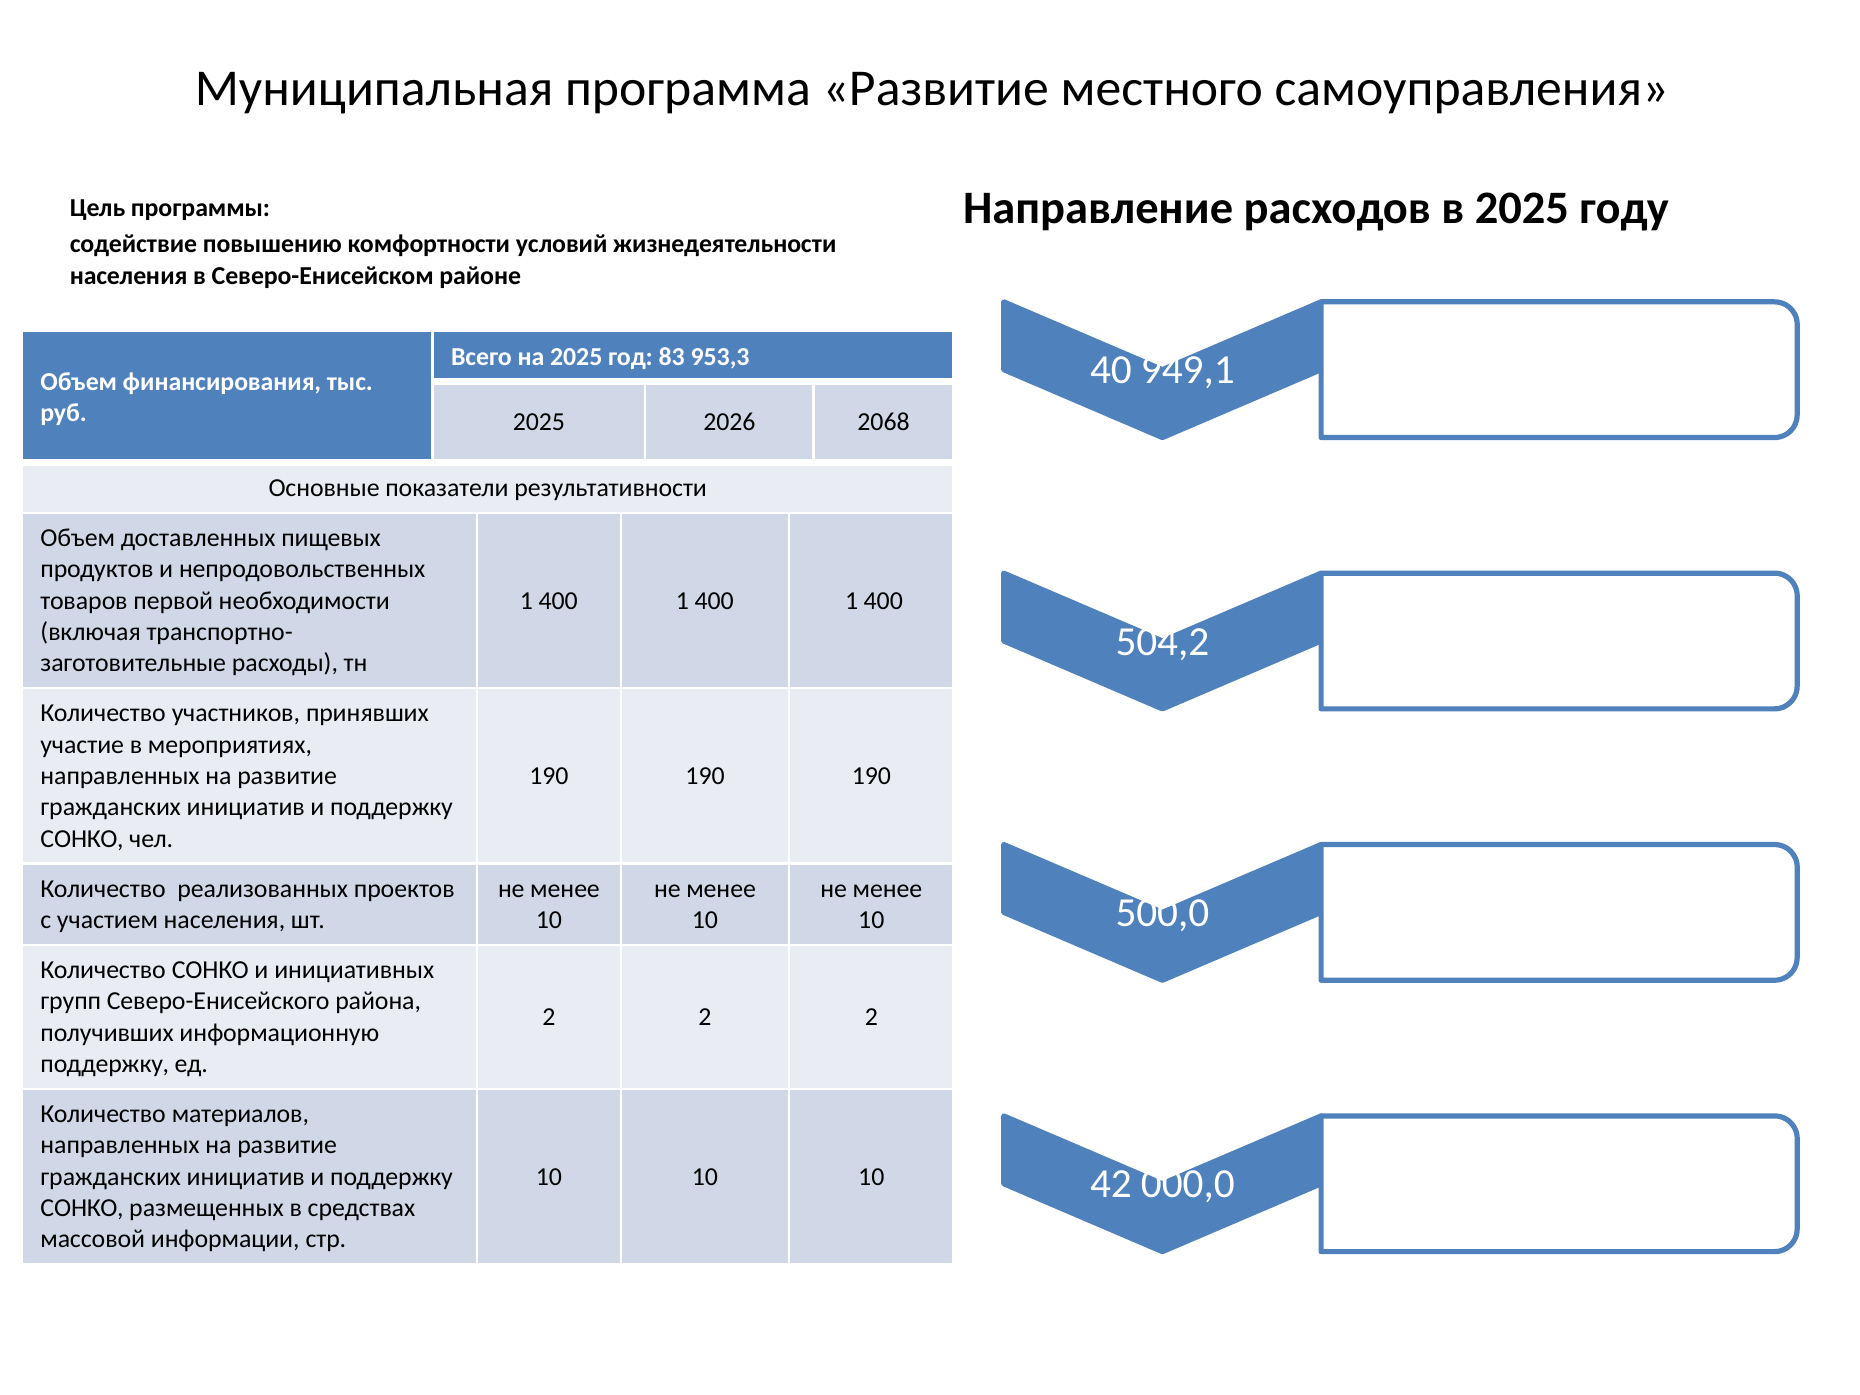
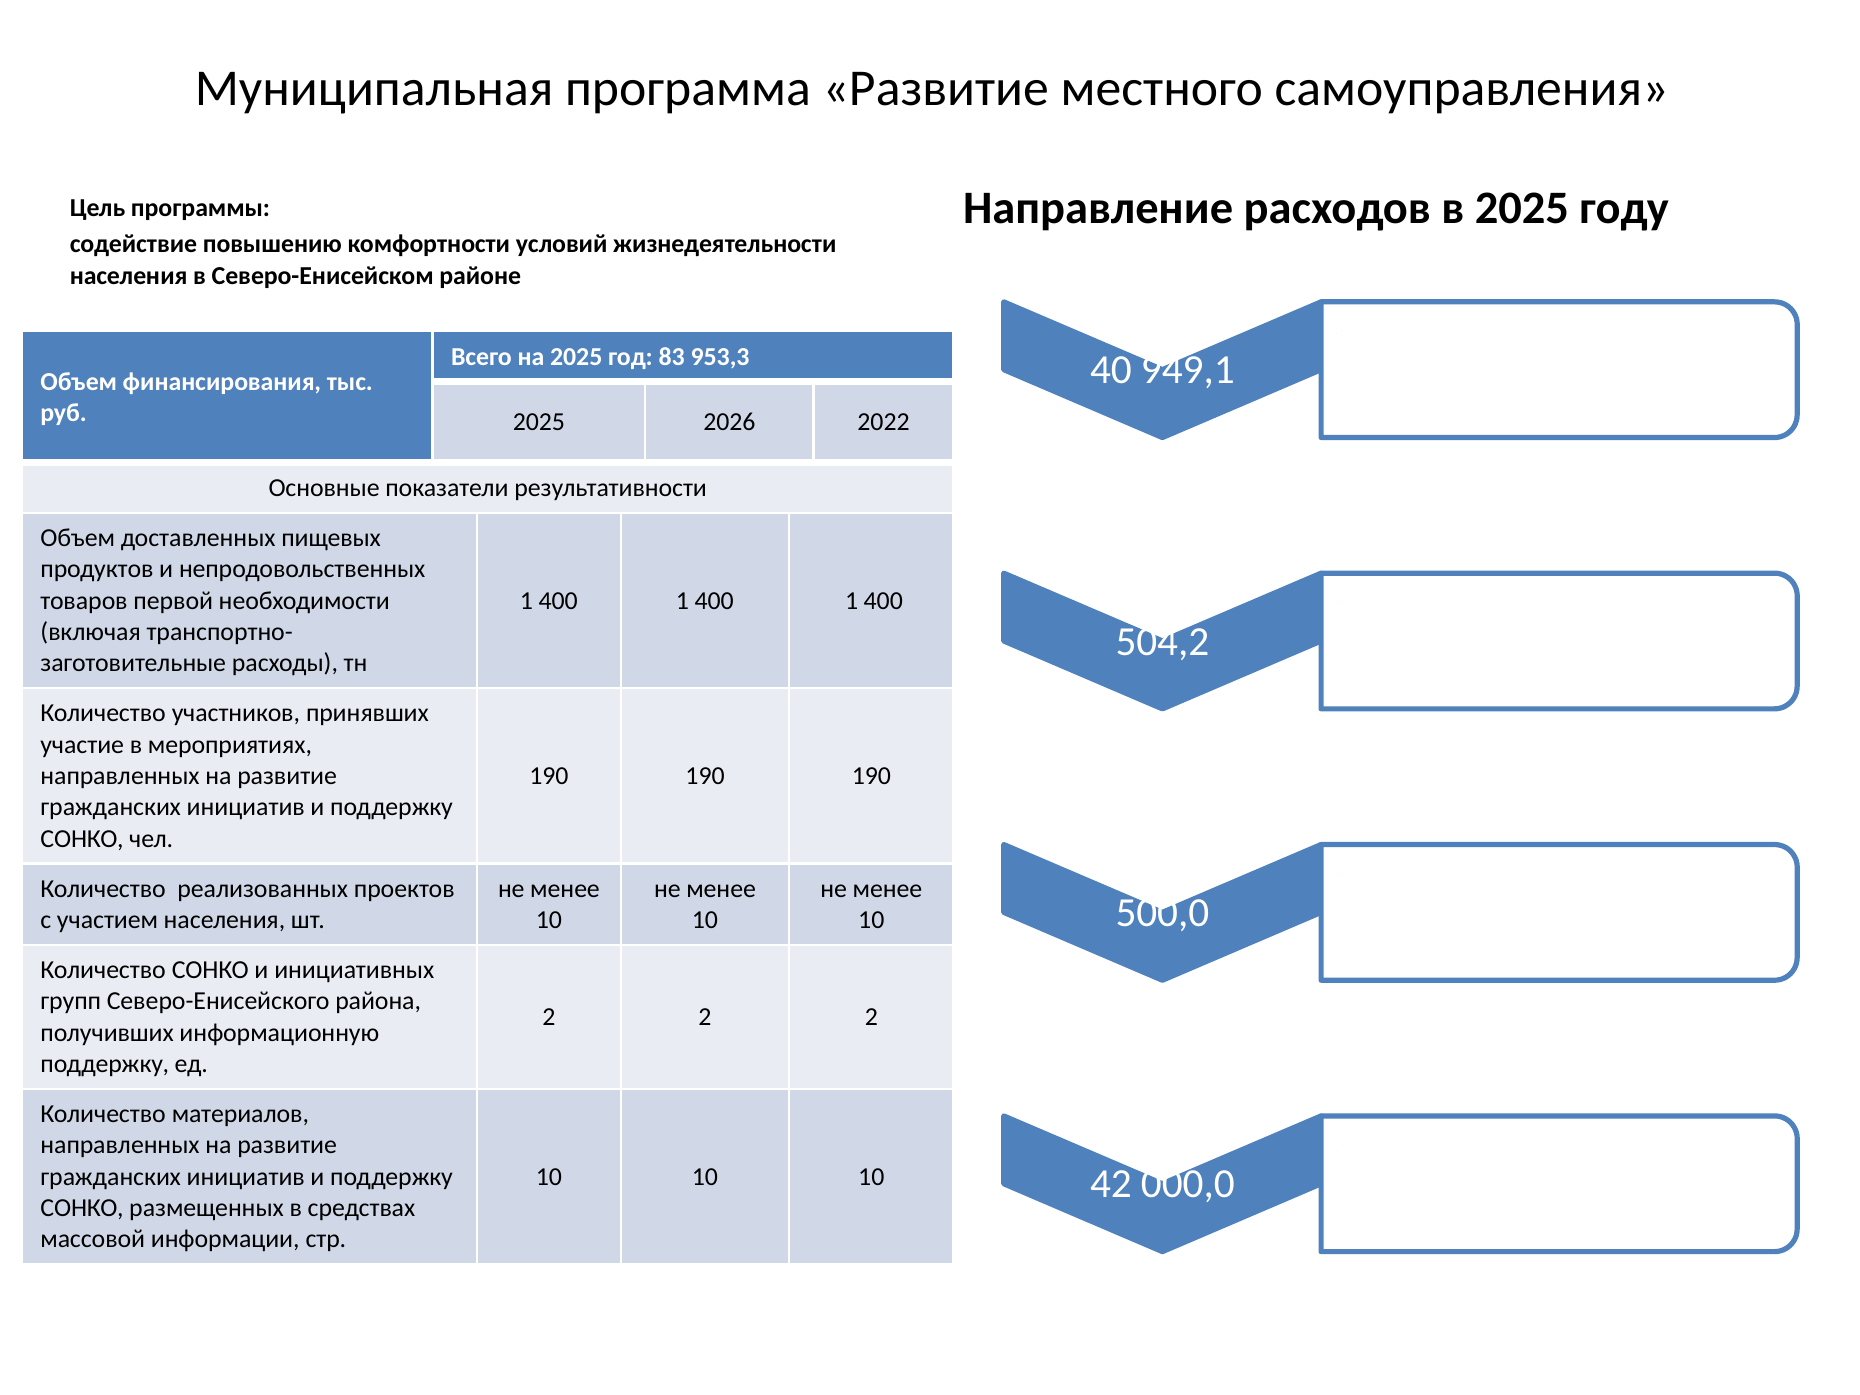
2068: 2068 -> 2022
